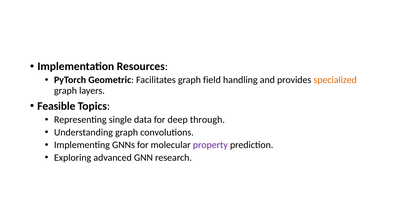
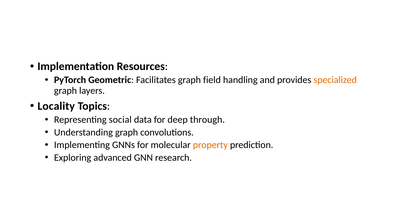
Feasible: Feasible -> Locality
single: single -> social
property colour: purple -> orange
